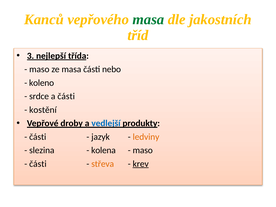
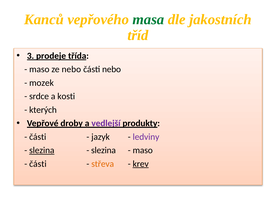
nejlepší: nejlepší -> prodeje
ze masa: masa -> nebo
koleno: koleno -> mozek
a části: části -> kosti
kostění: kostění -> kterých
vedlejší colour: blue -> purple
ledviny colour: orange -> purple
slezina at (42, 150) underline: none -> present
kolena at (103, 150): kolena -> slezina
